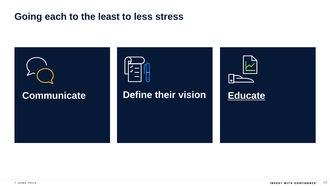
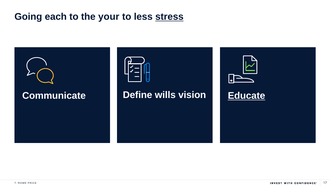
least: least -> your
stress underline: none -> present
their: their -> wills
